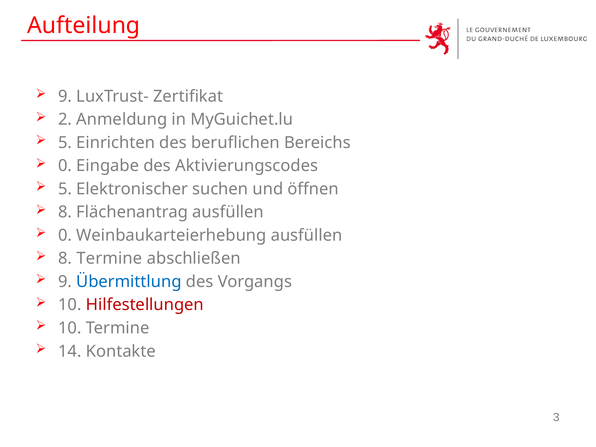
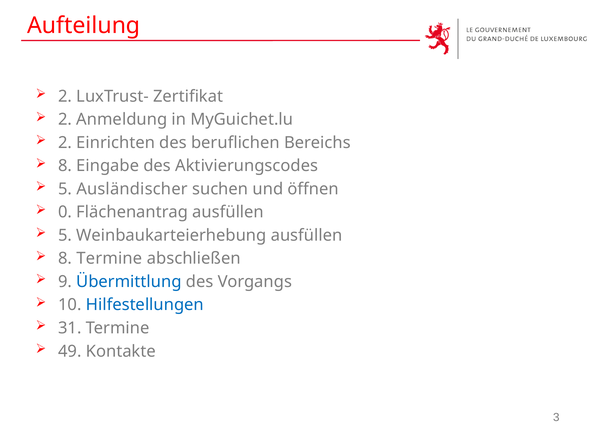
9 at (65, 96): 9 -> 2
5 at (65, 143): 5 -> 2
0 at (65, 166): 0 -> 8
Elektronischer: Elektronischer -> Ausländischer
8 at (65, 212): 8 -> 0
0 at (65, 235): 0 -> 5
Hilfestellungen colour: red -> blue
10 at (70, 328): 10 -> 31
14: 14 -> 49
